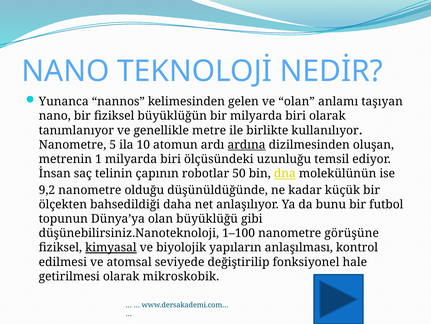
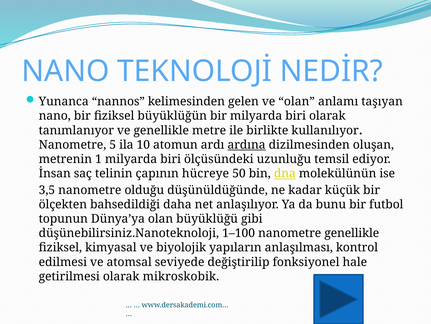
robotlar: robotlar -> hücreye
9,2: 9,2 -> 3,5
nanometre görüşüne: görüşüne -> genellikle
kimyasal underline: present -> none
